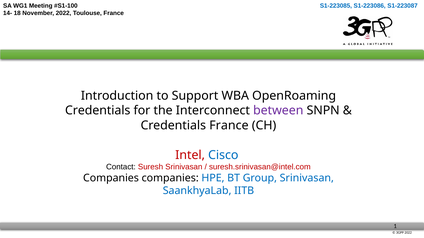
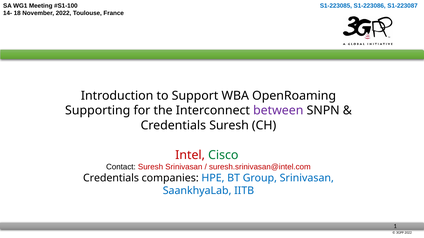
Credentials at (98, 111): Credentials -> Supporting
Credentials France: France -> Suresh
Cisco colour: blue -> green
Companies at (111, 179): Companies -> Credentials
